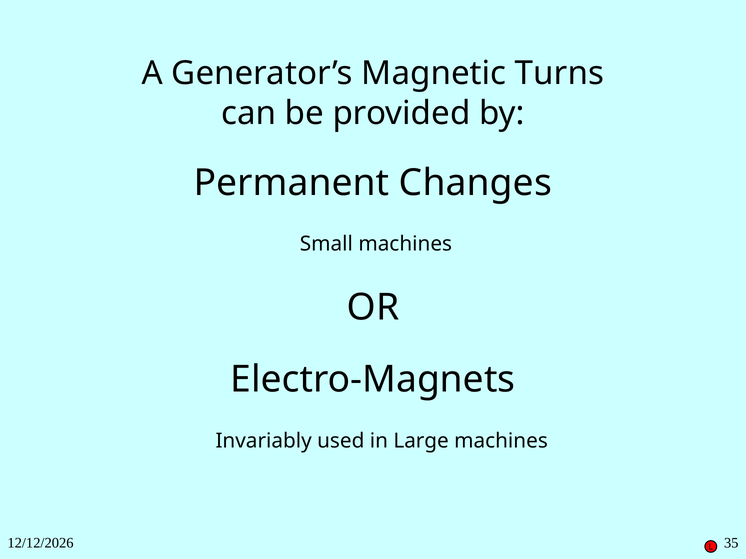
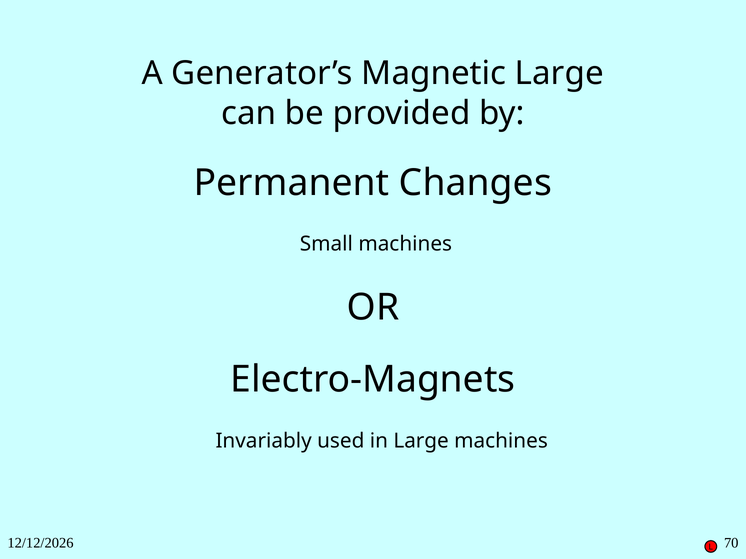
Magnetic Turns: Turns -> Large
35: 35 -> 70
